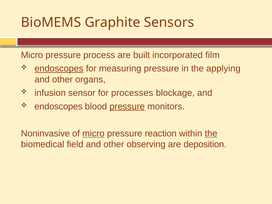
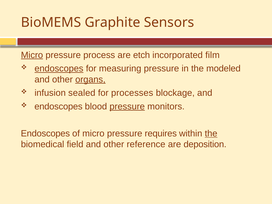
Micro at (32, 55) underline: none -> present
built: built -> etch
applying: applying -> modeled
organs underline: none -> present
sensor: sensor -> sealed
Noninvasive at (45, 134): Noninvasive -> Endoscopes
micro at (93, 134) underline: present -> none
reaction: reaction -> requires
observing: observing -> reference
